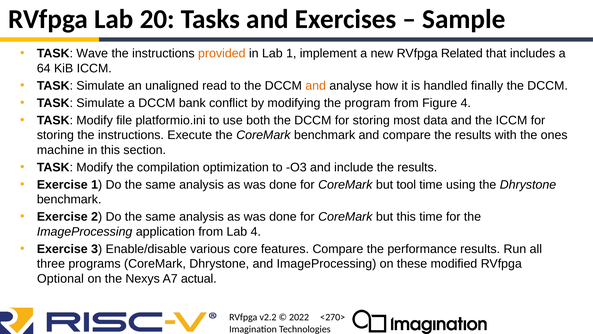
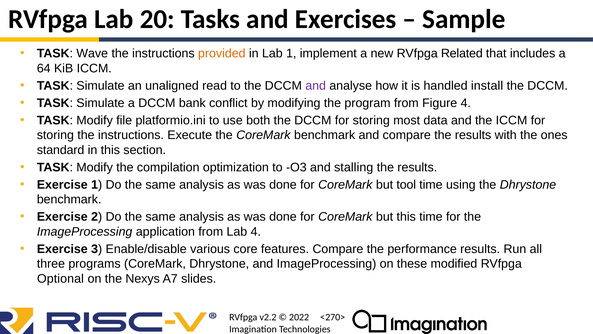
and at (316, 86) colour: orange -> purple
finally: finally -> install
machine: machine -> standard
include: include -> stalling
actual: actual -> slides
